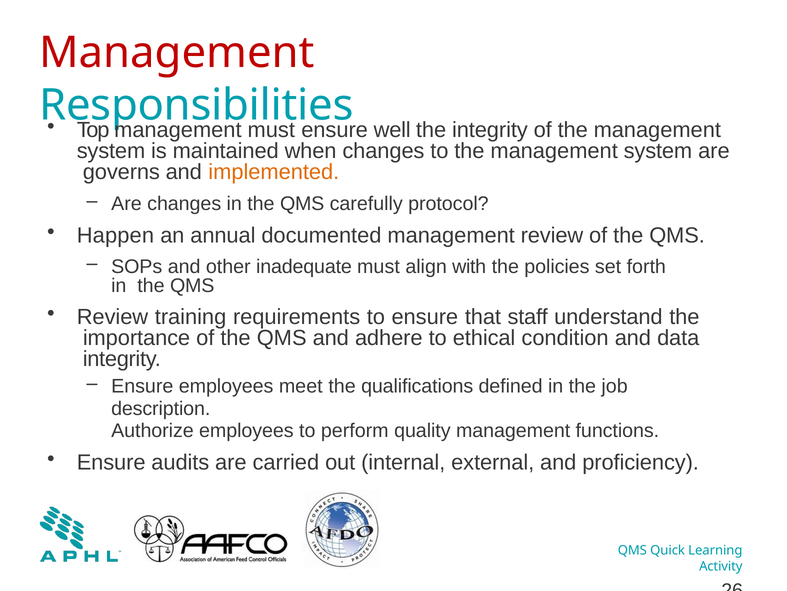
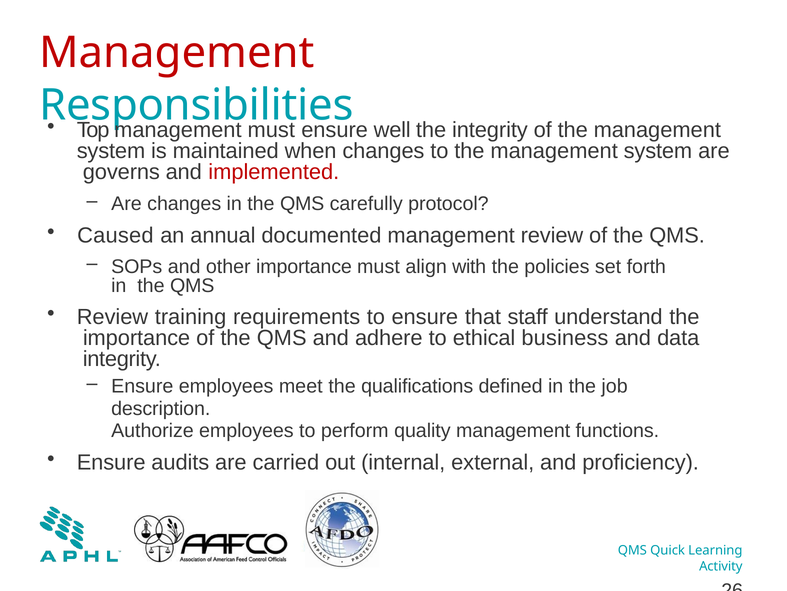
implemented colour: orange -> red
Happen: Happen -> Caused
other inadequate: inadequate -> importance
condition: condition -> business
